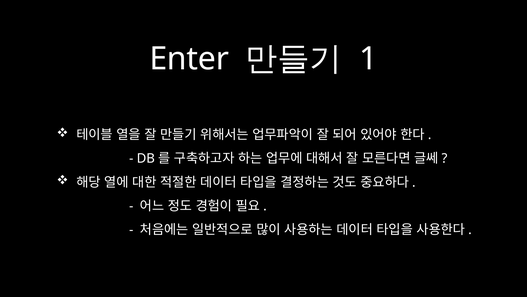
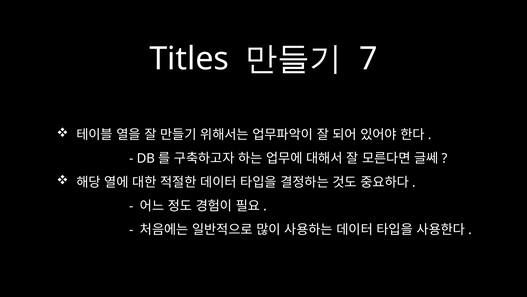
Enter: Enter -> Titles
1: 1 -> 7
